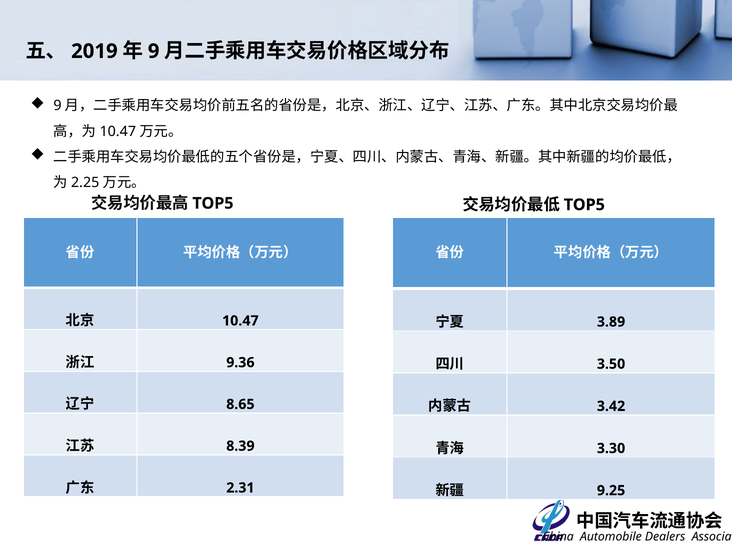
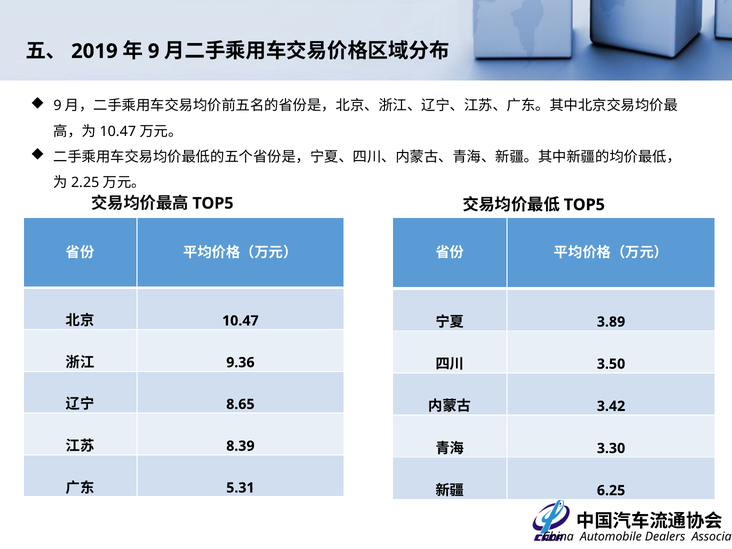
2.31: 2.31 -> 5.31
9.25: 9.25 -> 6.25
